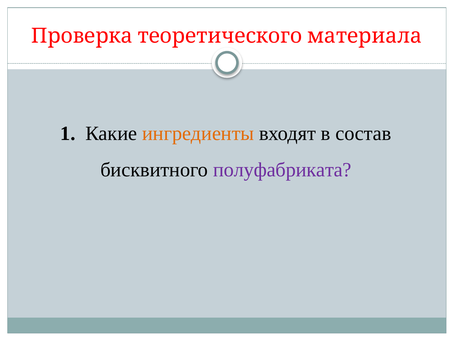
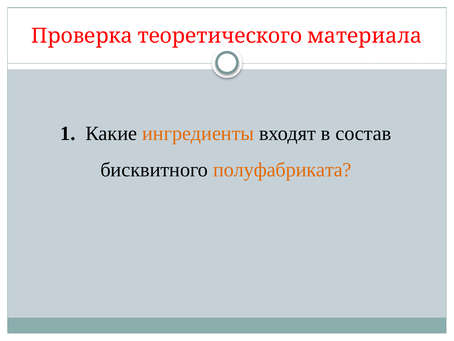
полуфабриката colour: purple -> orange
